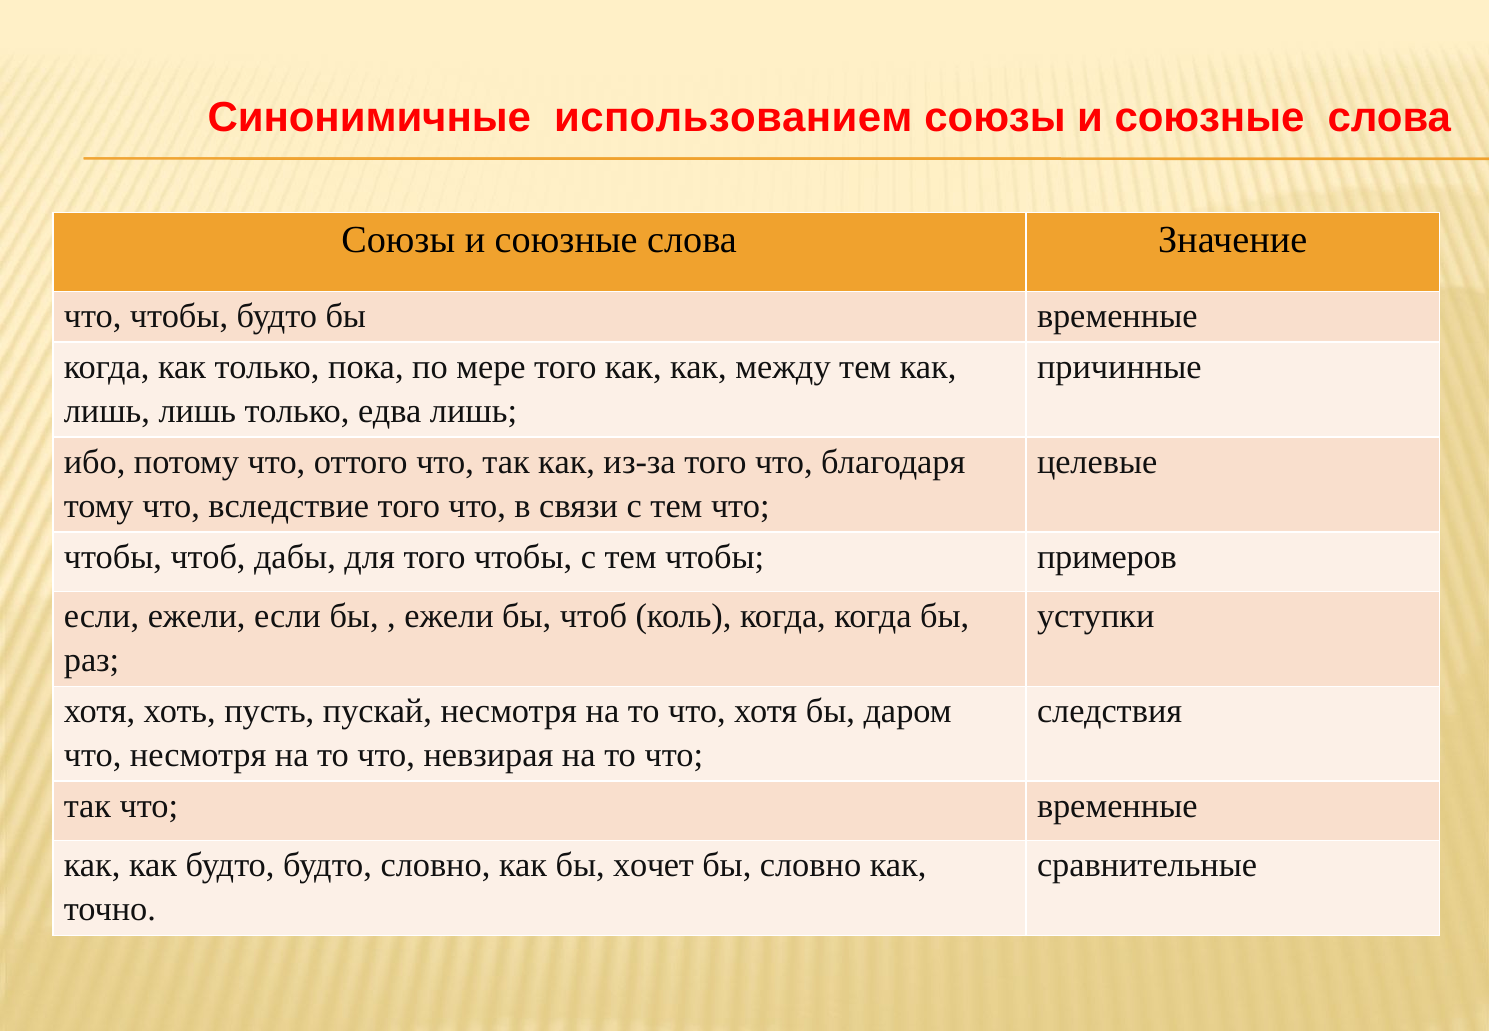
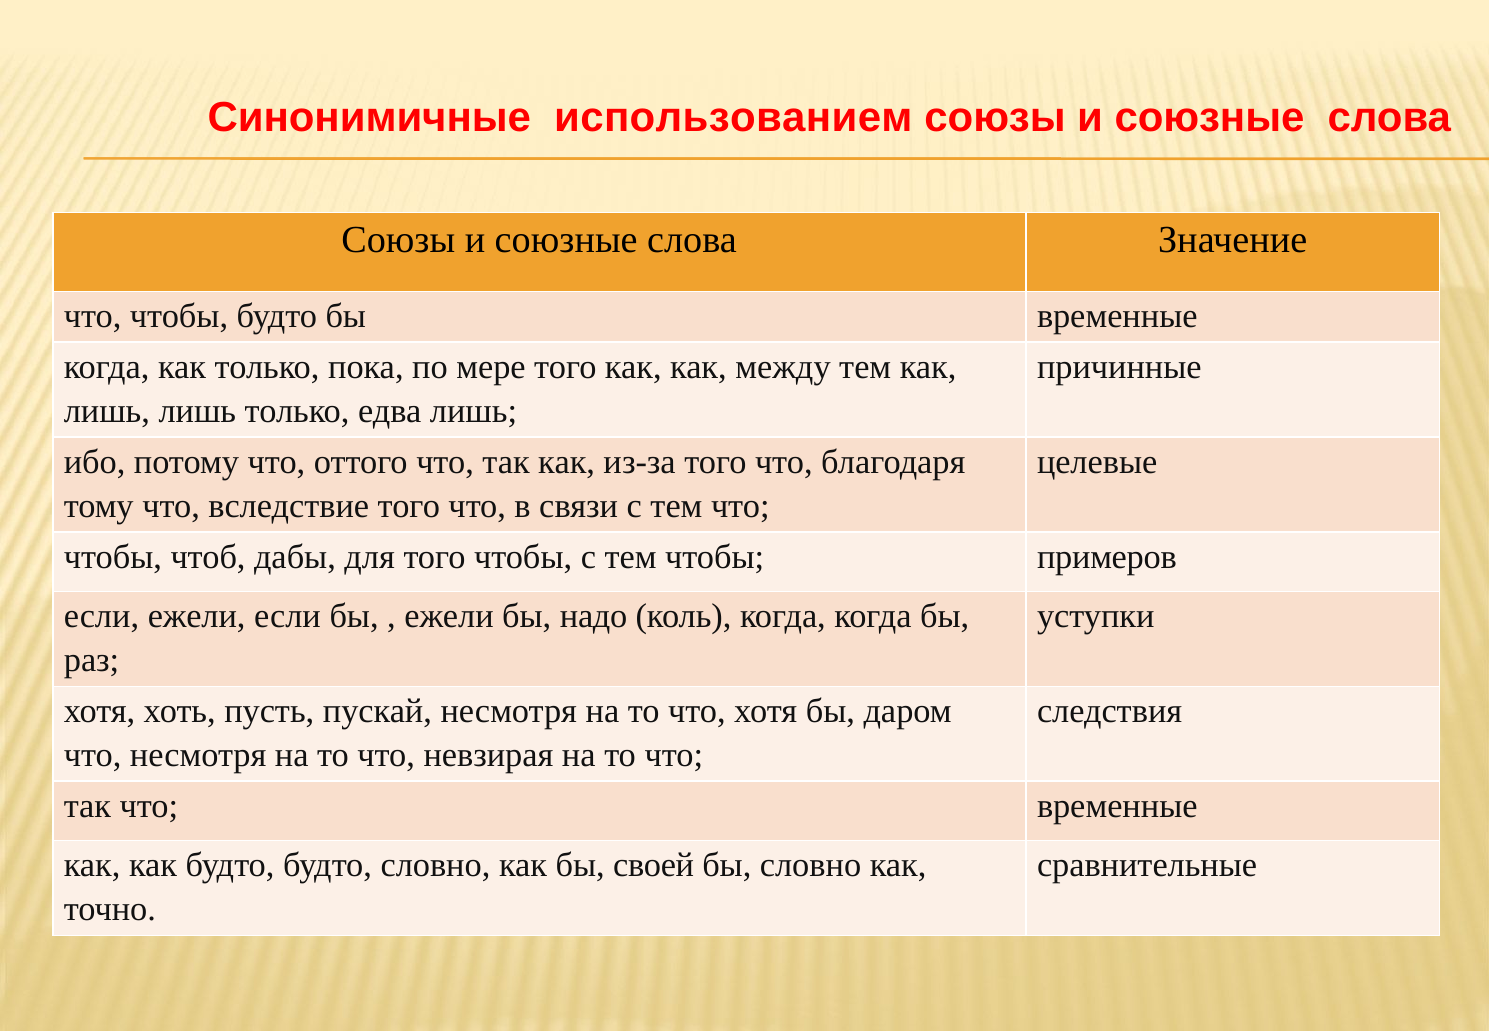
бы чтоб: чтоб -> надо
хочет: хочет -> своей
